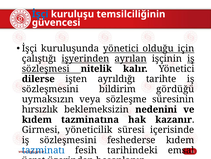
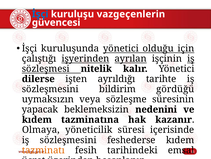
temsilciliğinin: temsilciliğinin -> vazgeçenlerin
hırsızlık: hırsızlık -> yapacak
Girmesi: Girmesi -> Olmaya
tazminatı colour: blue -> orange
